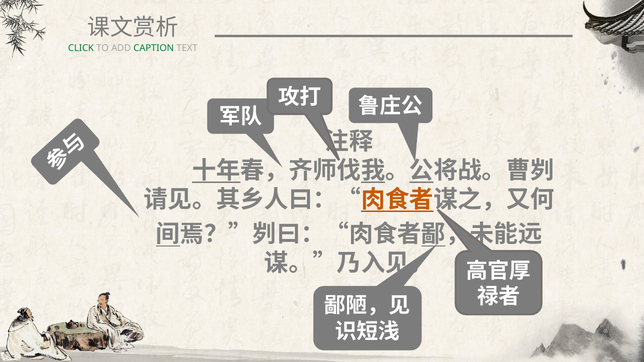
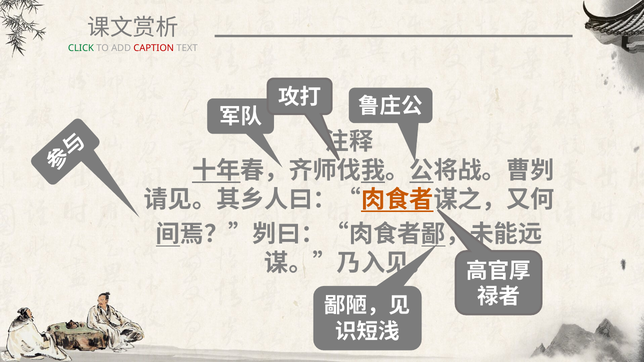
CAPTION colour: green -> red
